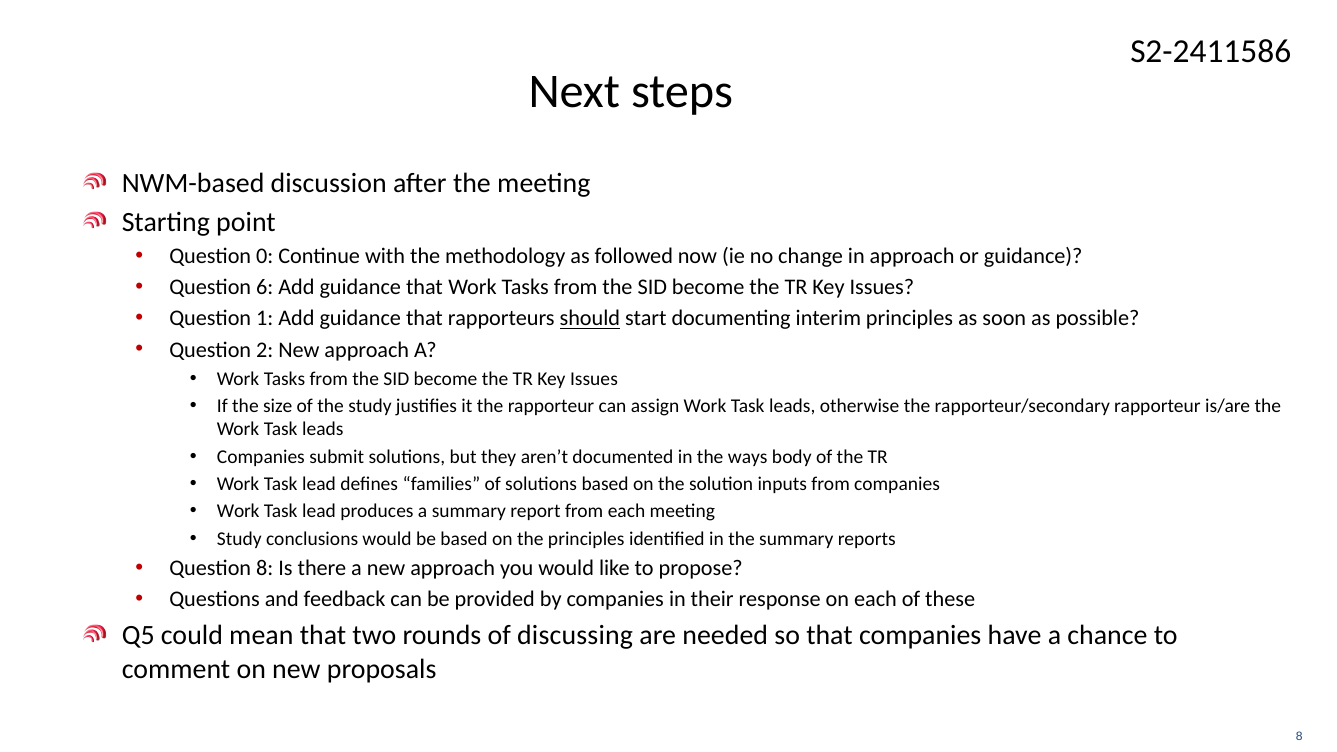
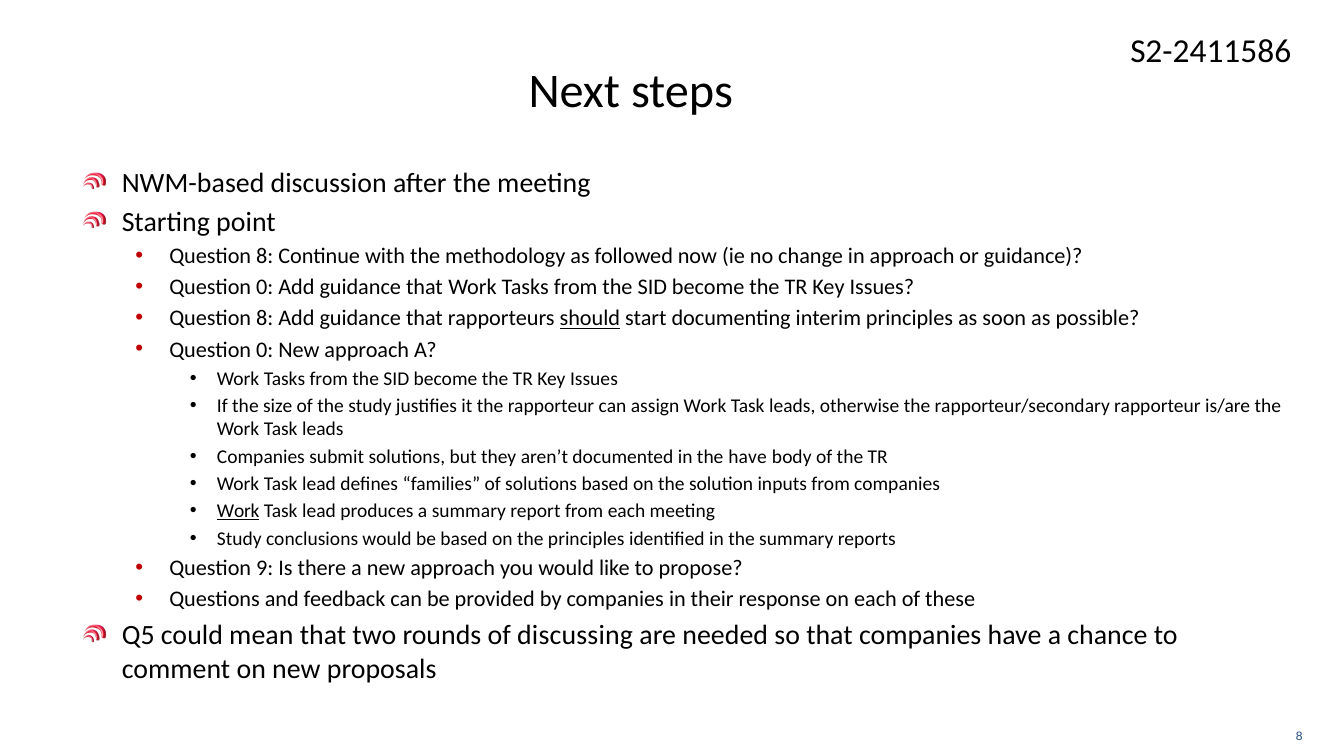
0 at (265, 256): 0 -> 8
6 at (265, 287): 6 -> 0
1 at (265, 319): 1 -> 8
2 at (265, 350): 2 -> 0
the ways: ways -> have
Work at (238, 511) underline: none -> present
Question 8: 8 -> 9
